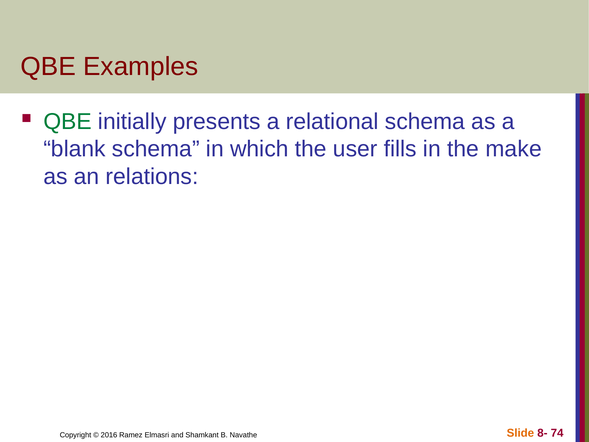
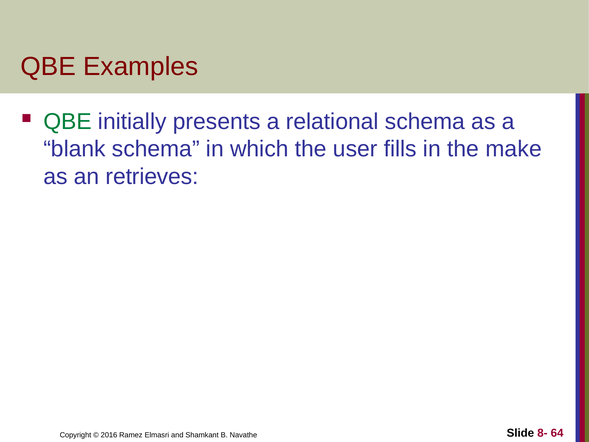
relations: relations -> retrieves
Slide colour: orange -> black
74: 74 -> 64
